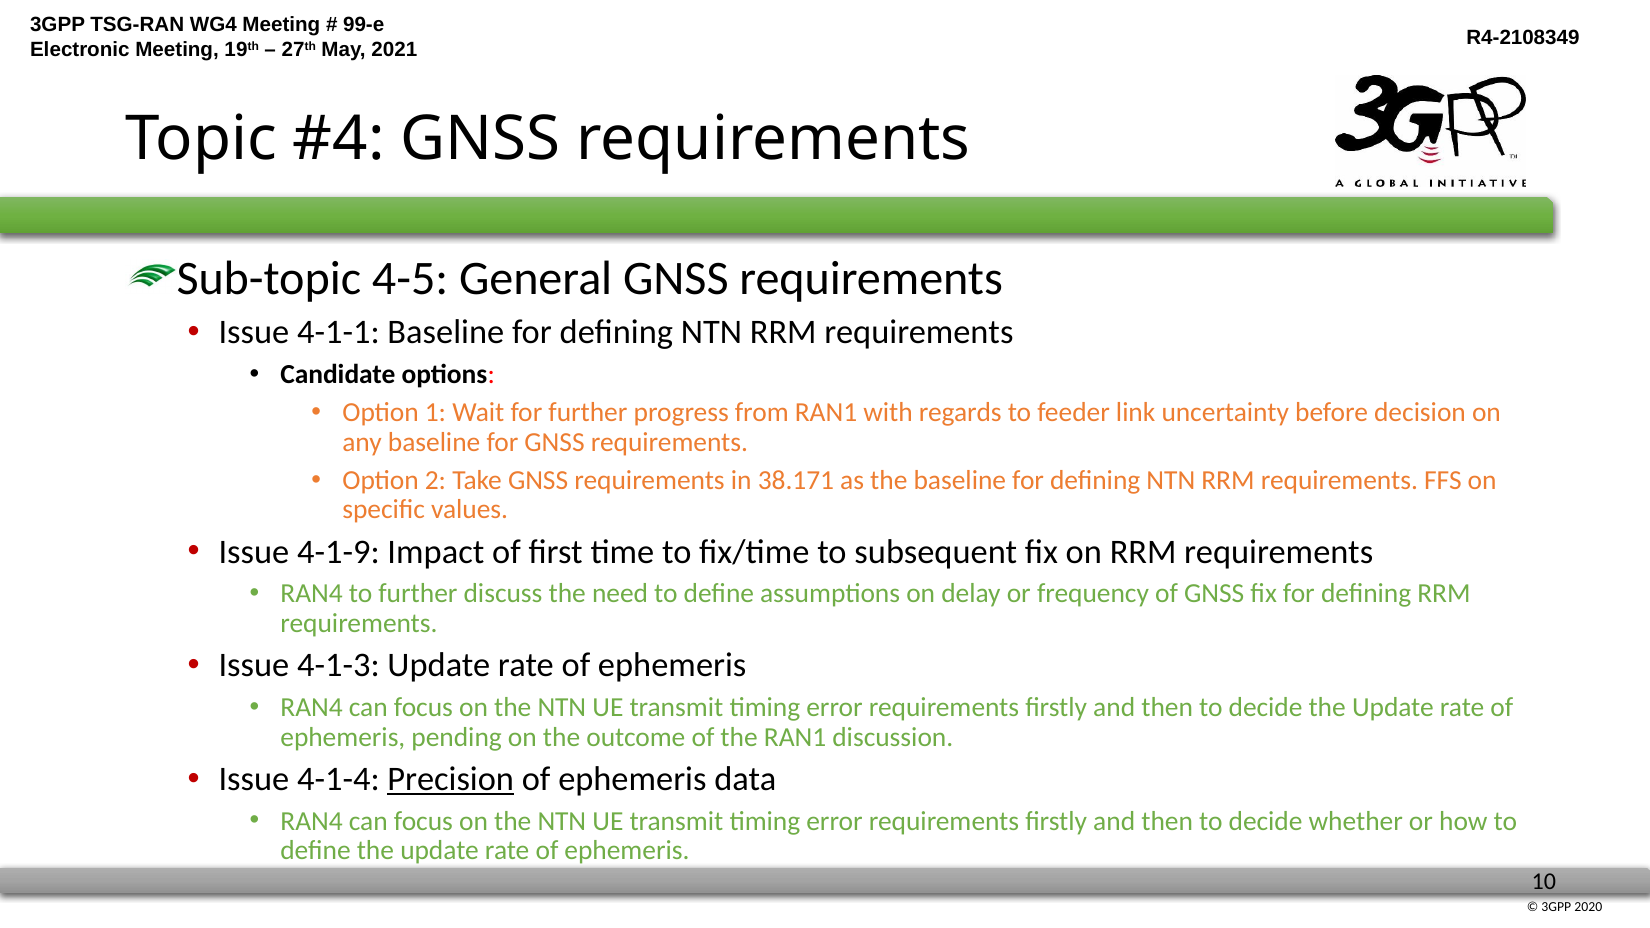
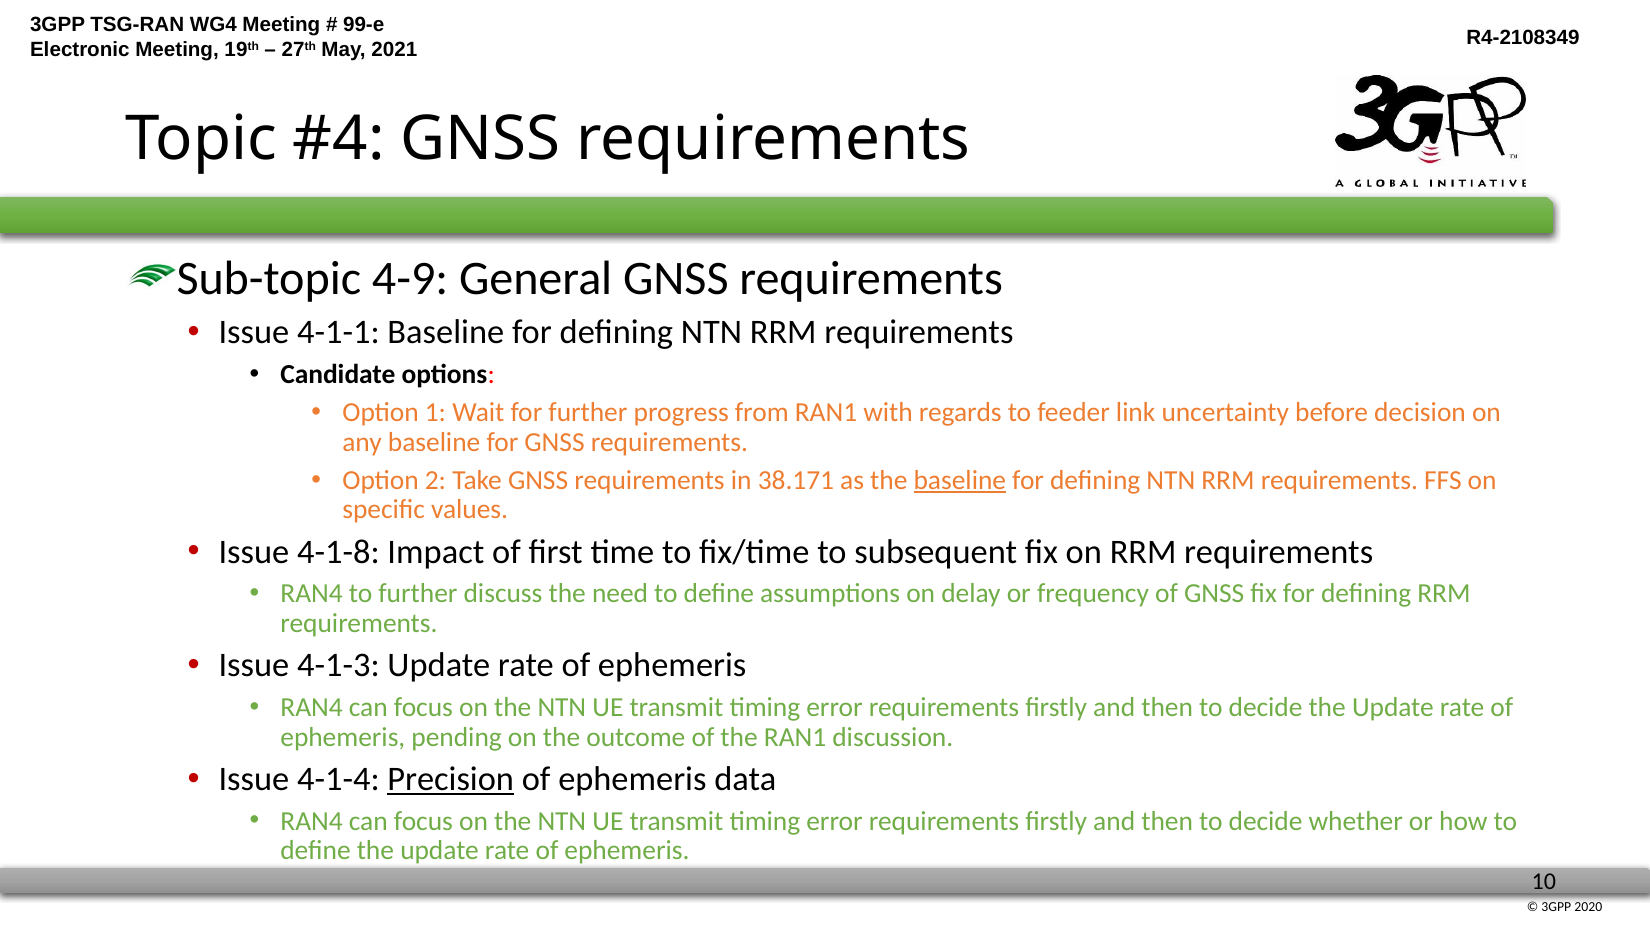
4-5: 4-5 -> 4-9
baseline at (960, 480) underline: none -> present
4-1-9: 4-1-9 -> 4-1-8
